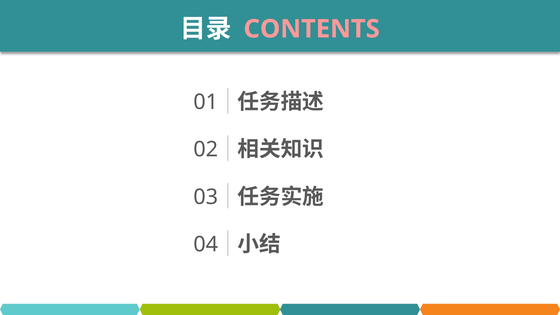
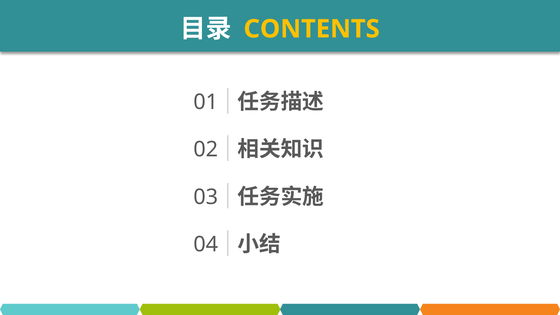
CONTENTS colour: pink -> yellow
